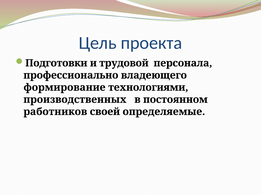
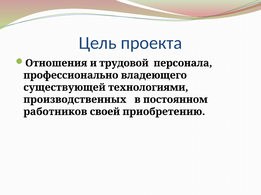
Подготовки: Подготовки -> Отношения
формирование: формирование -> существующей
определяемые: определяемые -> приобретению
